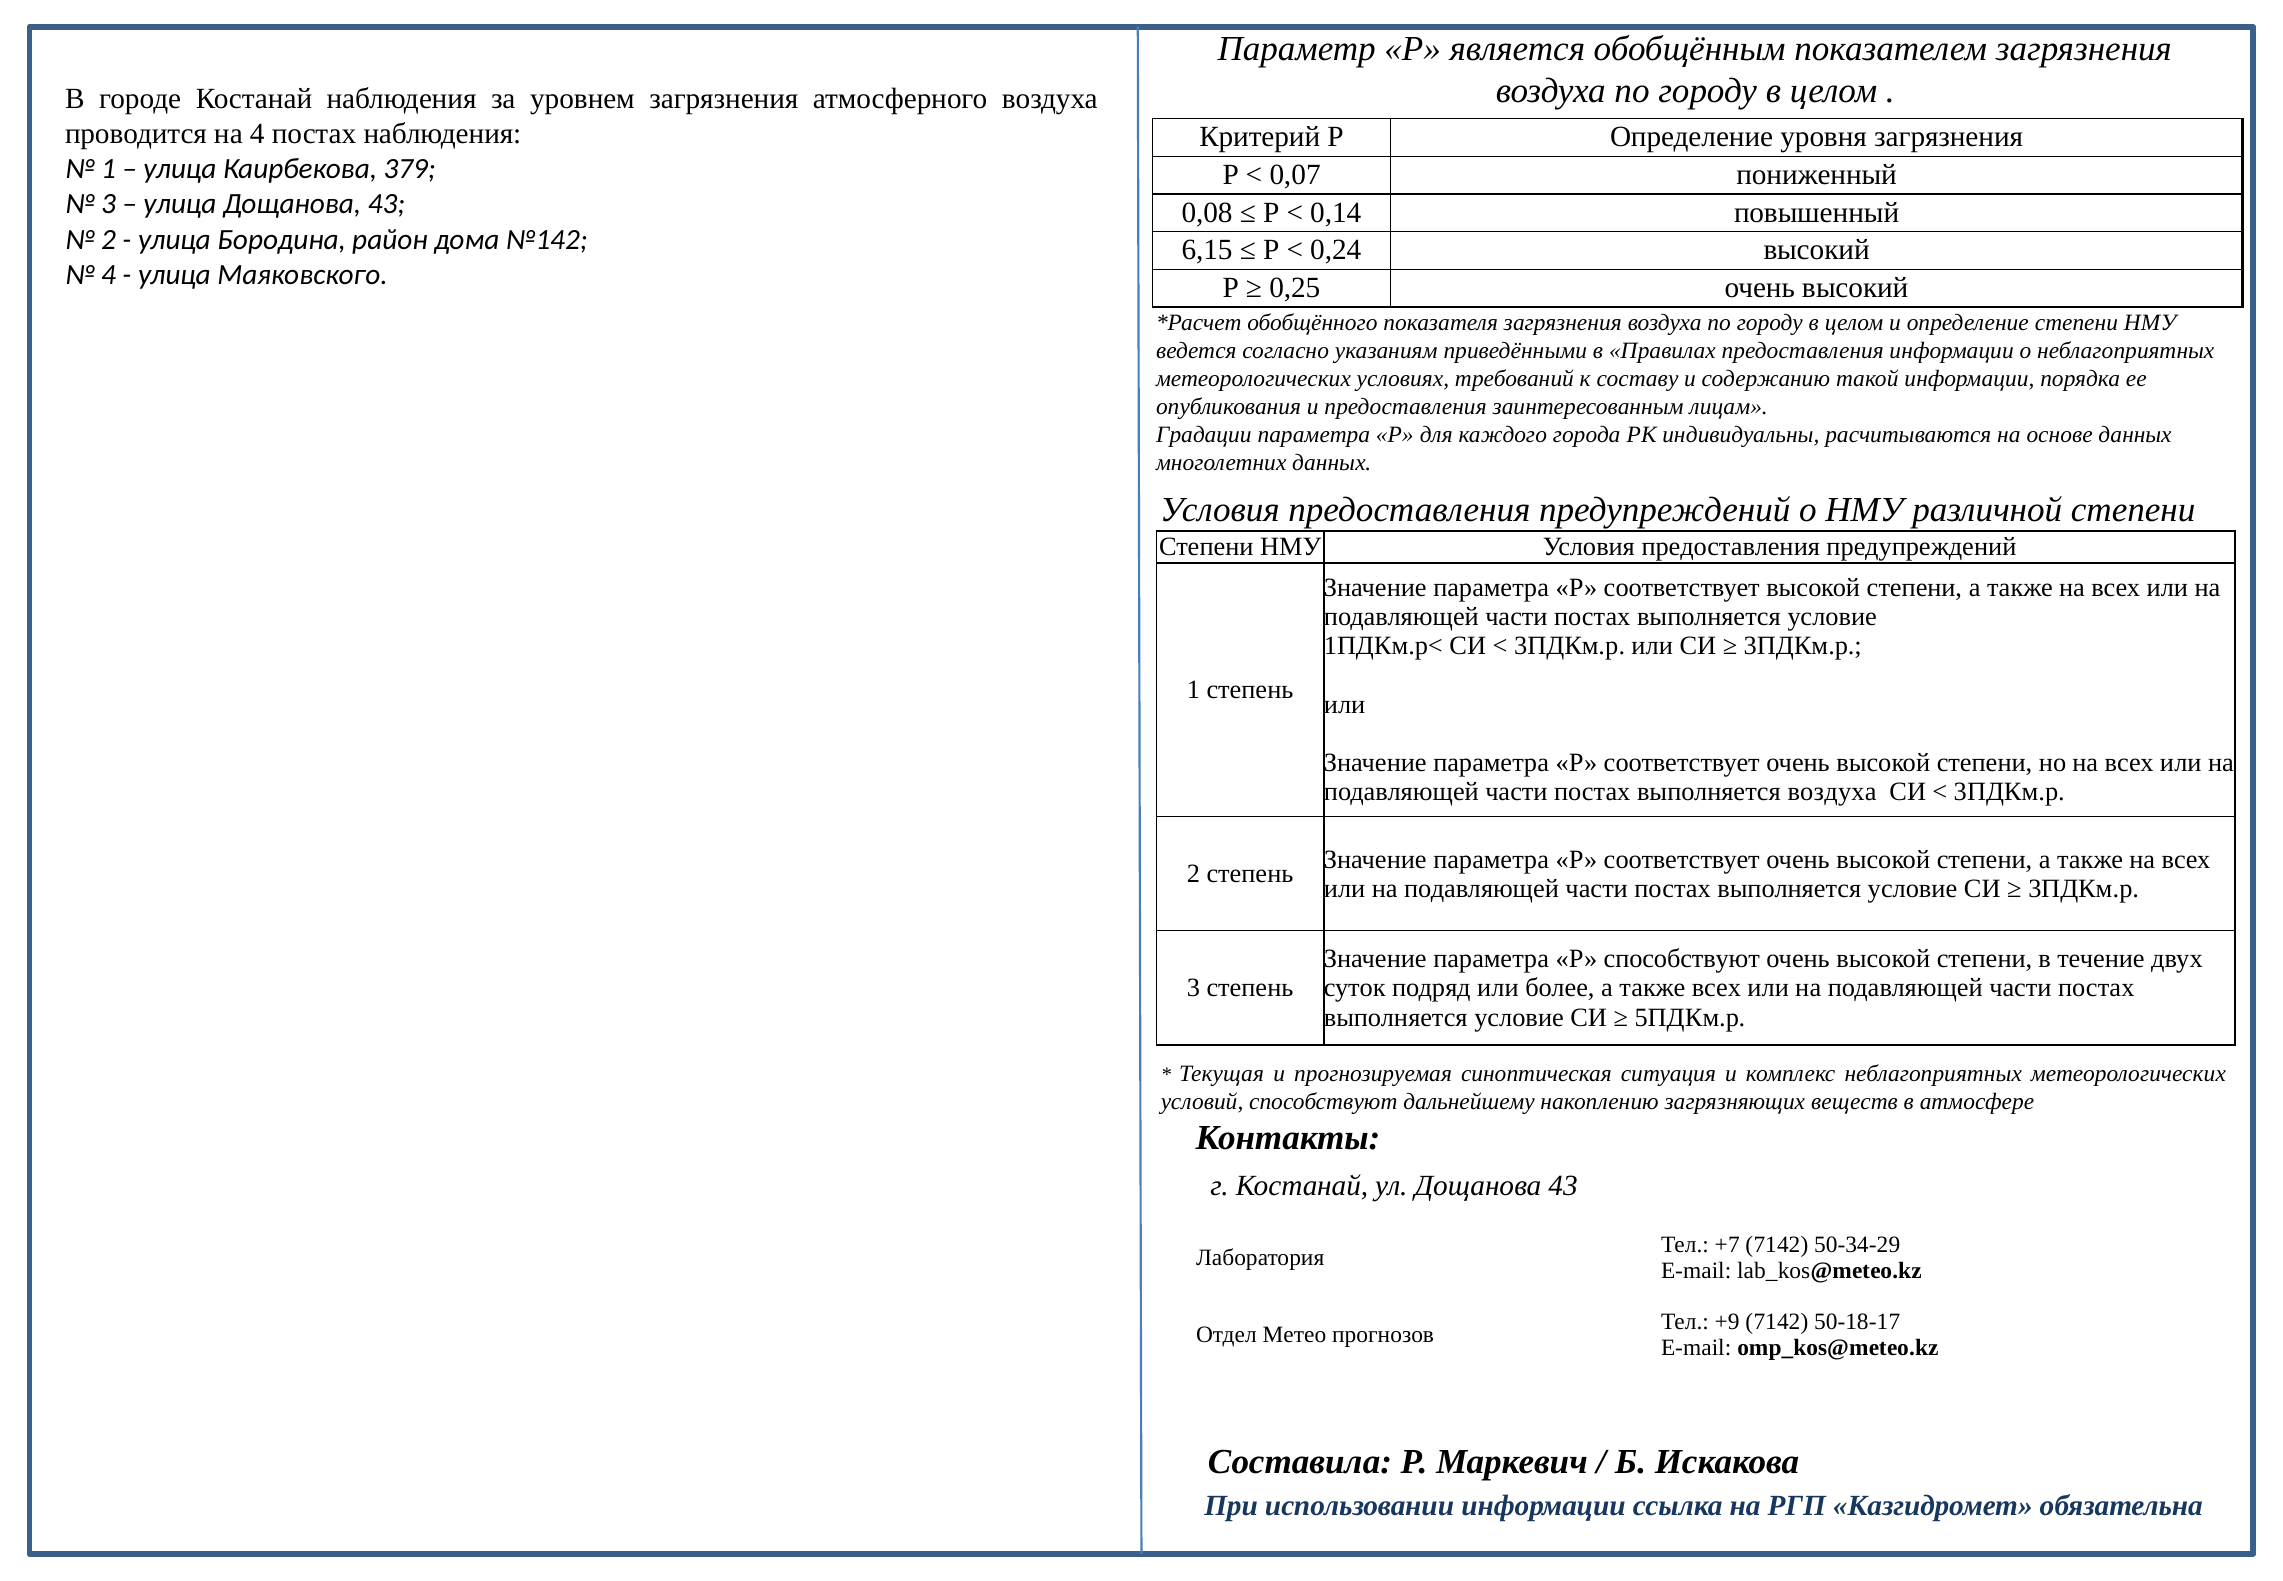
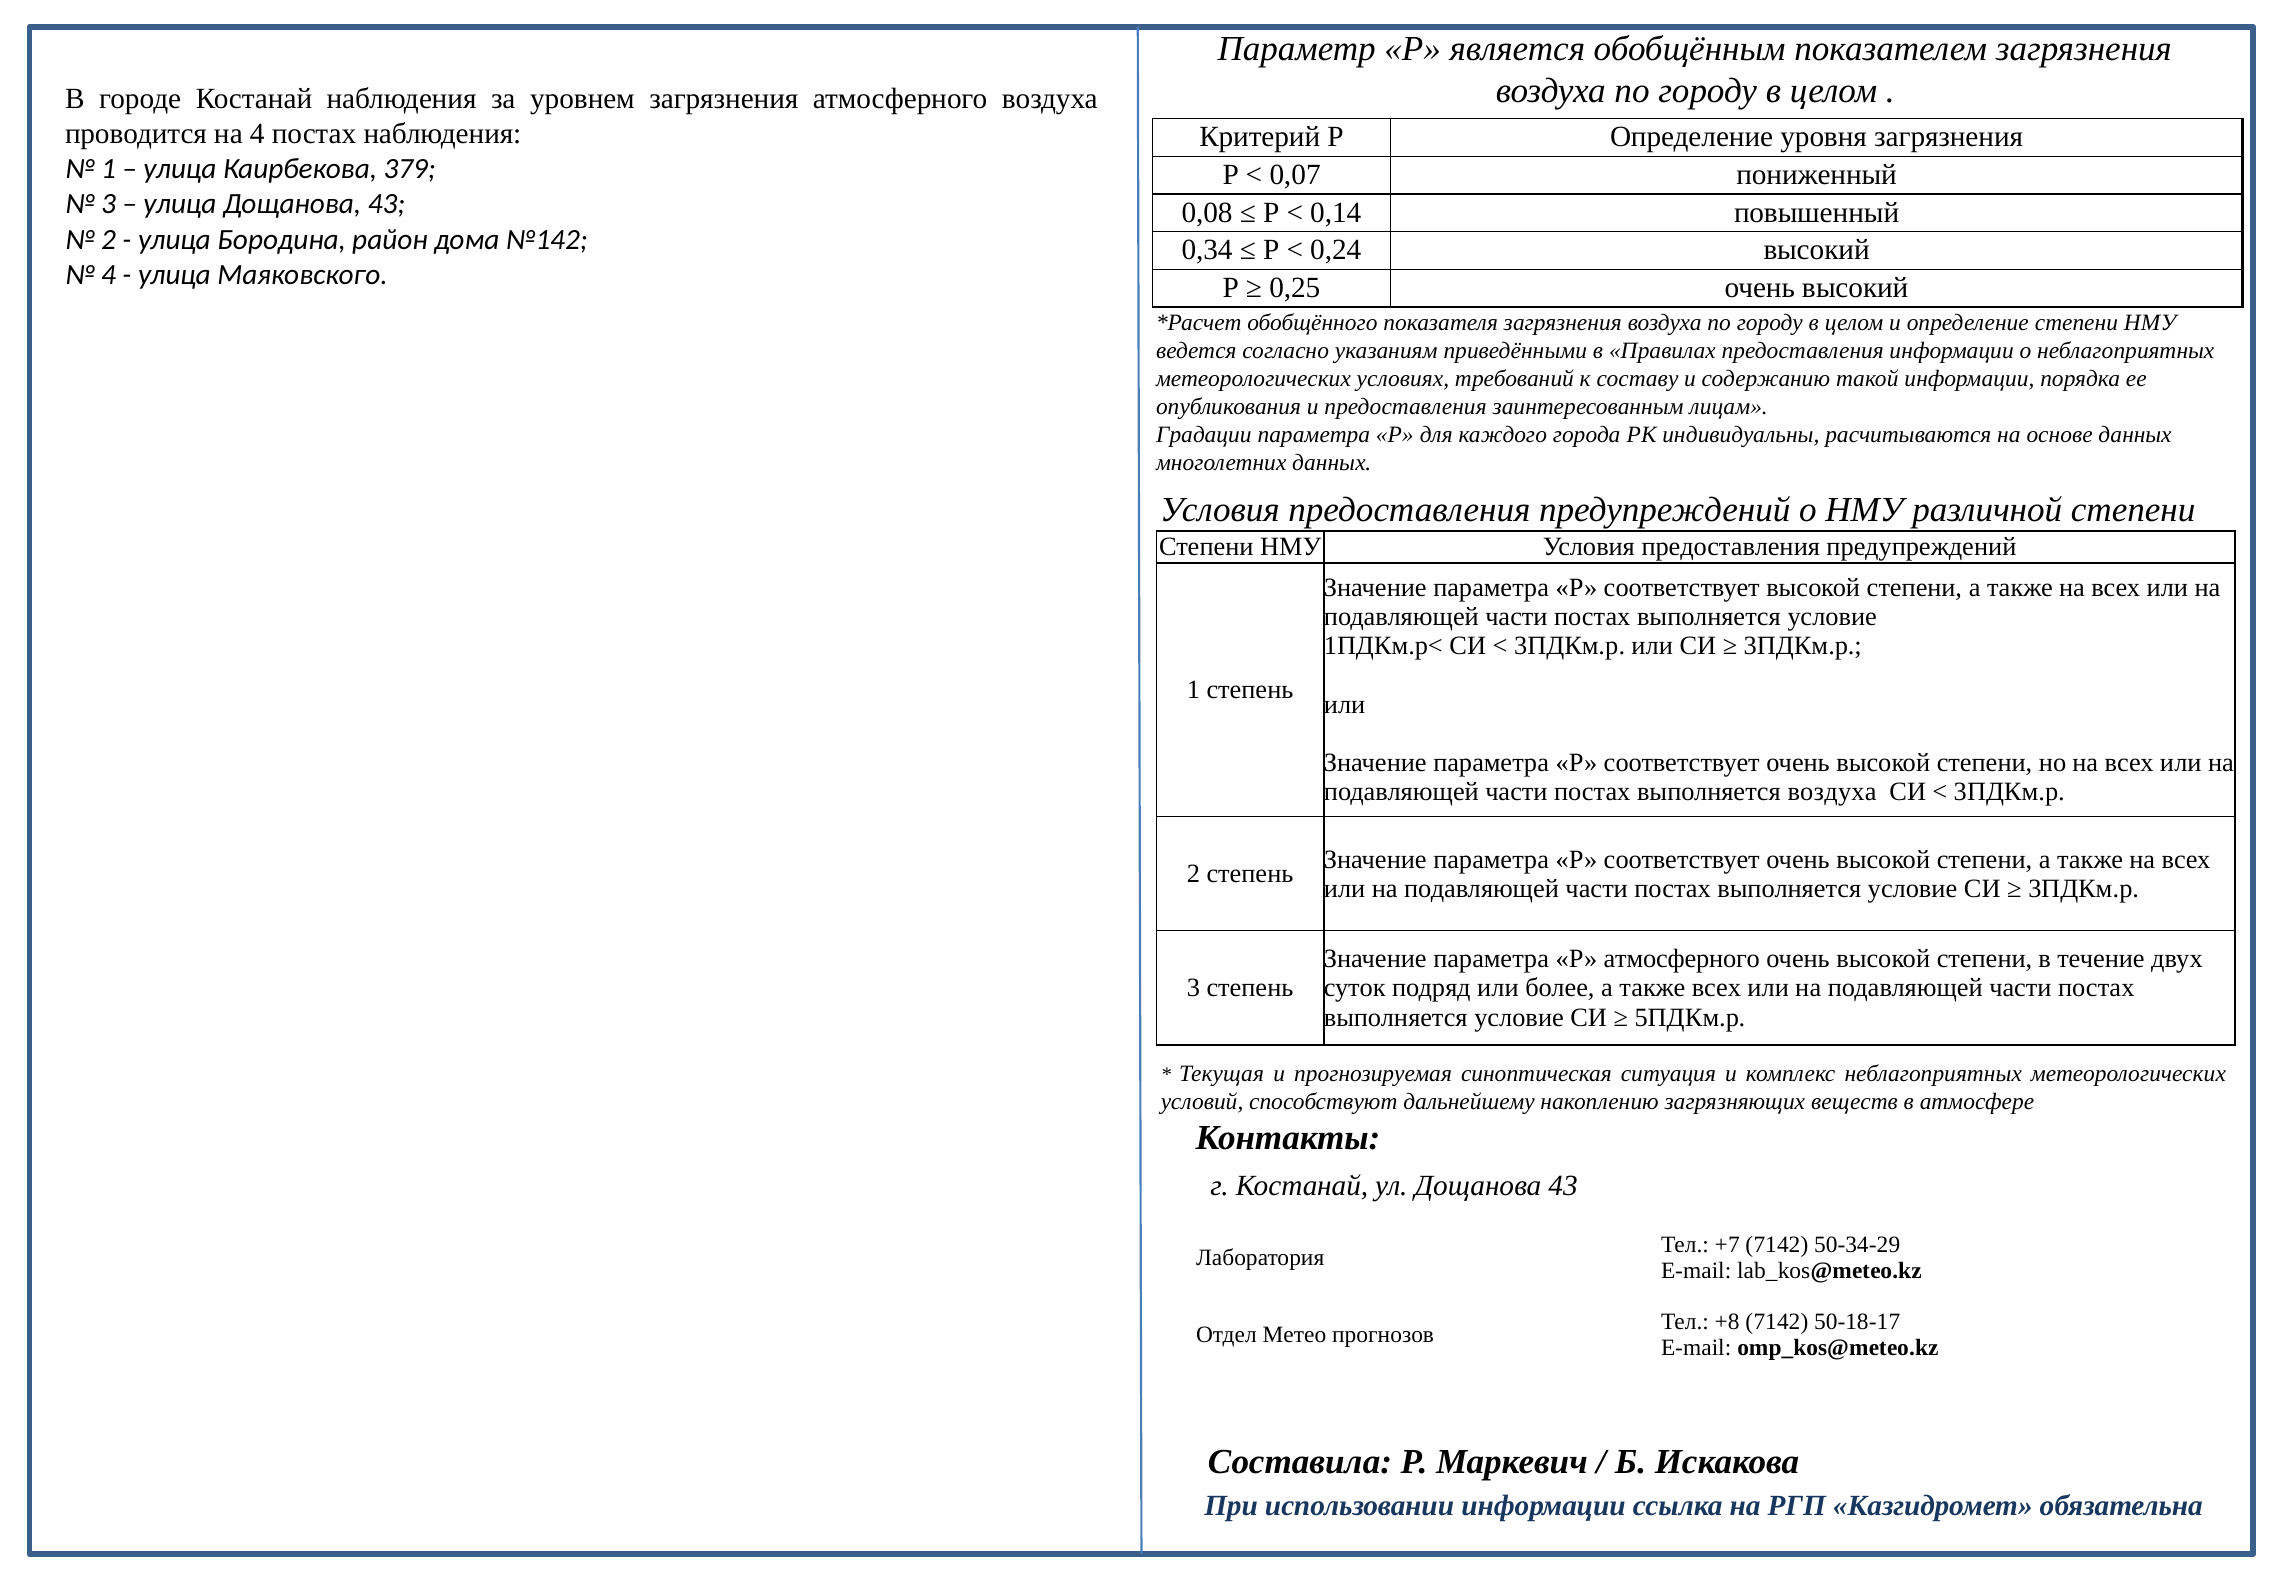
6,15: 6,15 -> 0,34
Р способствуют: способствуют -> атмосферного
+9: +9 -> +8
